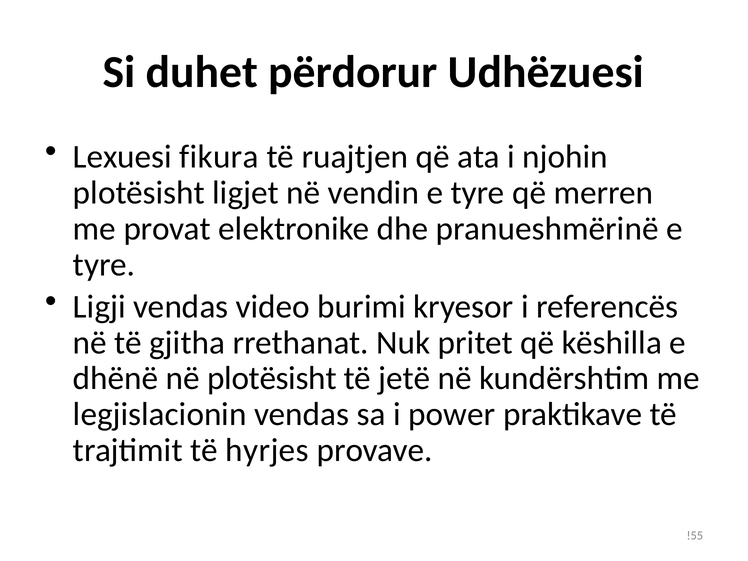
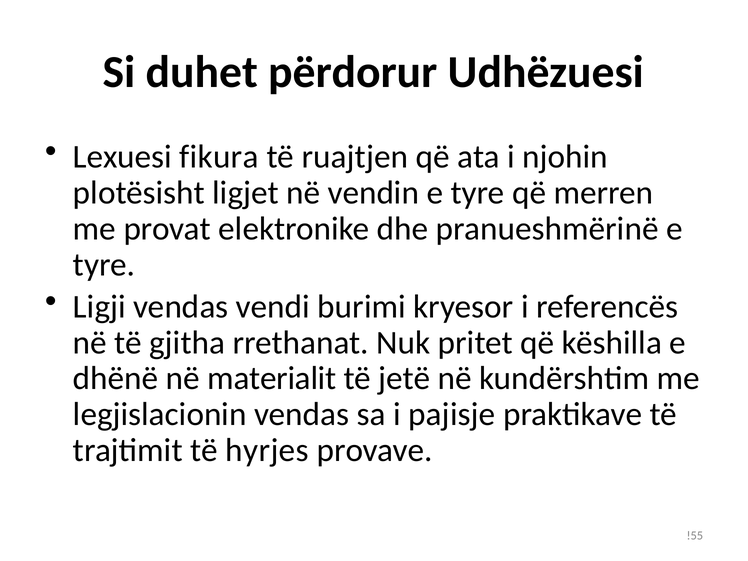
video: video -> vendi
në plotësisht: plotësisht -> materialit
power: power -> pajisje
